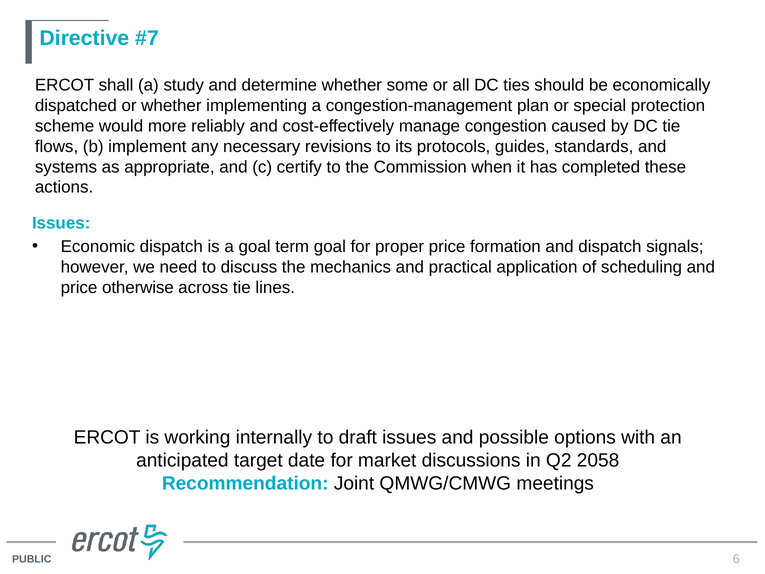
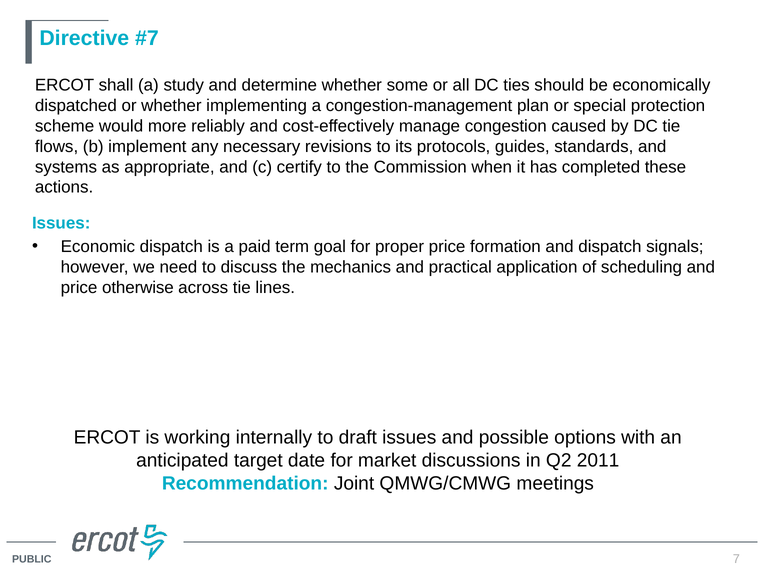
a goal: goal -> paid
2058: 2058 -> 2011
6: 6 -> 7
